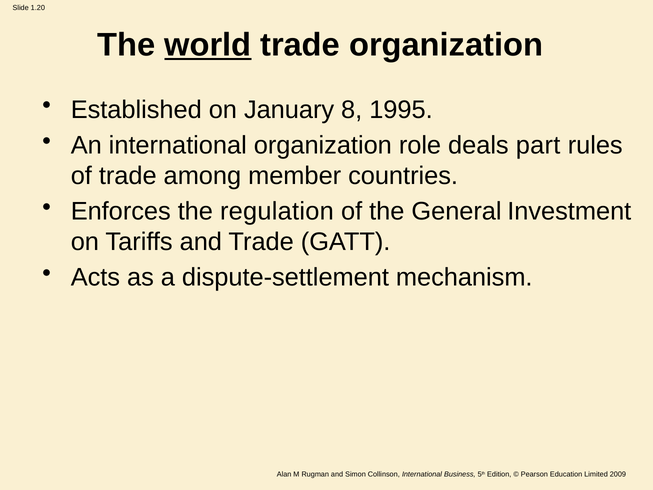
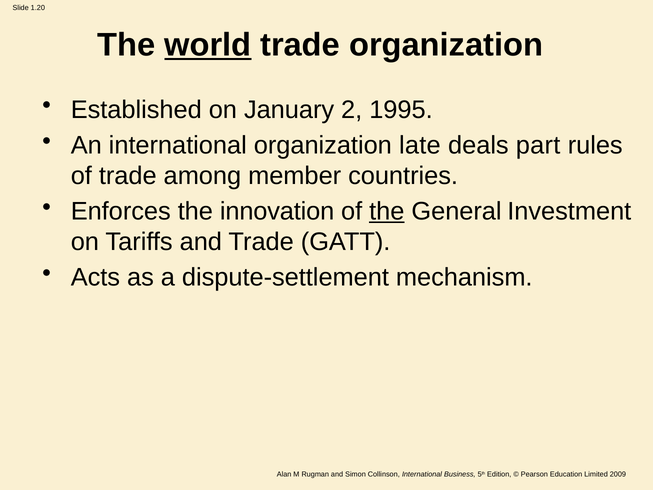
8: 8 -> 2
role: role -> late
regulation: regulation -> innovation
the at (387, 211) underline: none -> present
